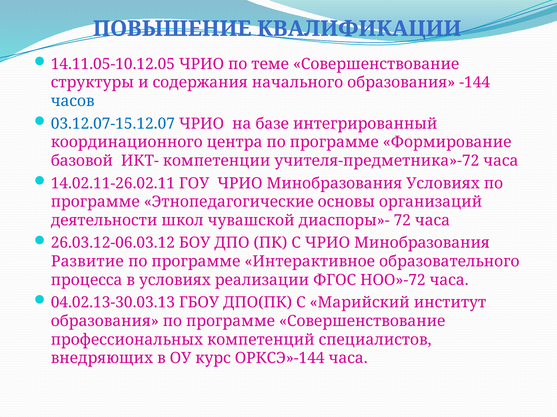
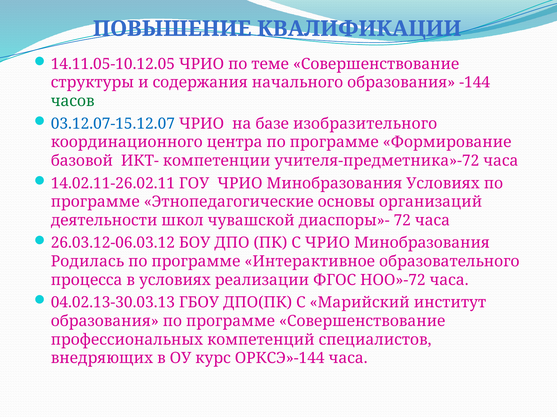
часов colour: blue -> green
интегрированный: интегрированный -> изобразительного
Развитие: Развитие -> Родилась
